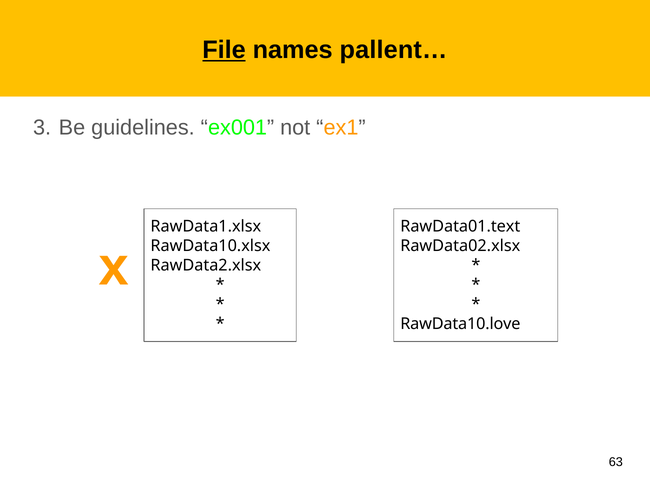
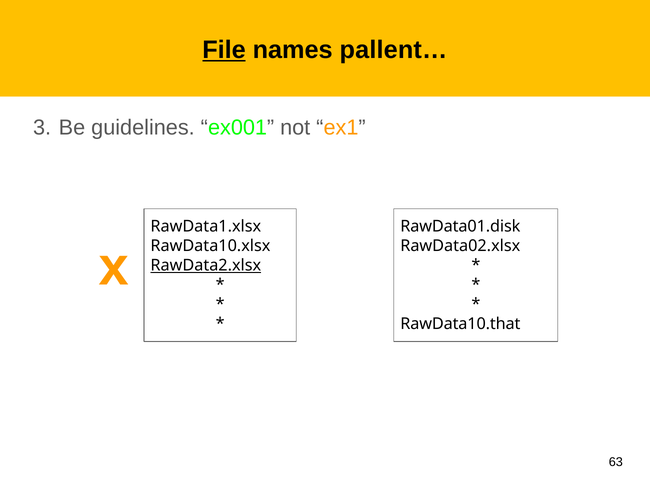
RawData01.text: RawData01.text -> RawData01.disk
RawData2.xlsx underline: none -> present
RawData10.love: RawData10.love -> RawData10.that
